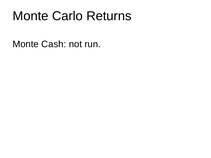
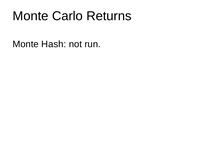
Cash: Cash -> Hash
